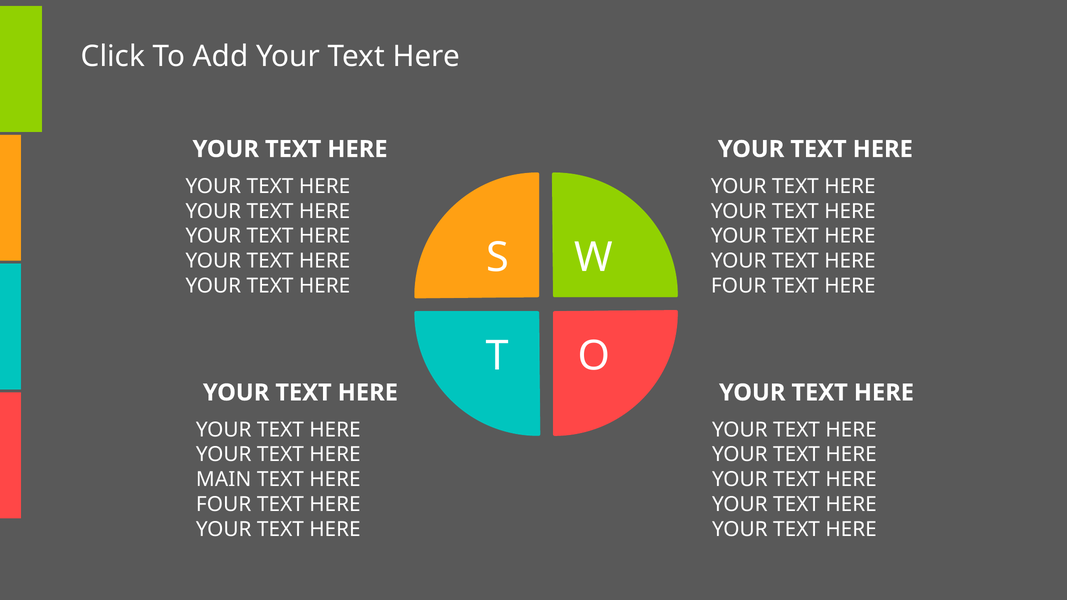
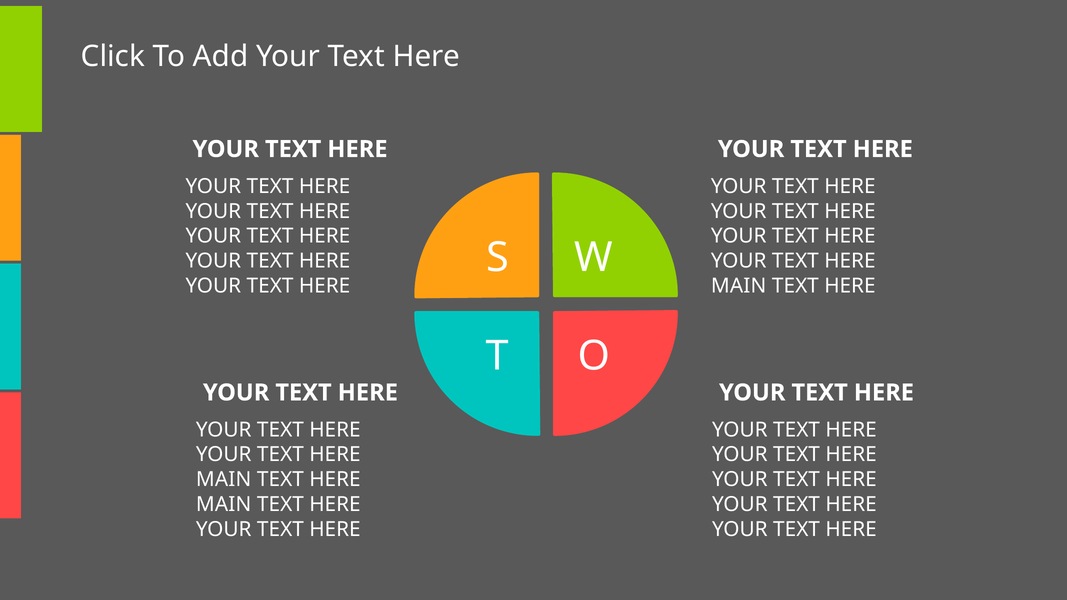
FOUR at (739, 286): FOUR -> MAIN
FOUR at (224, 505): FOUR -> MAIN
